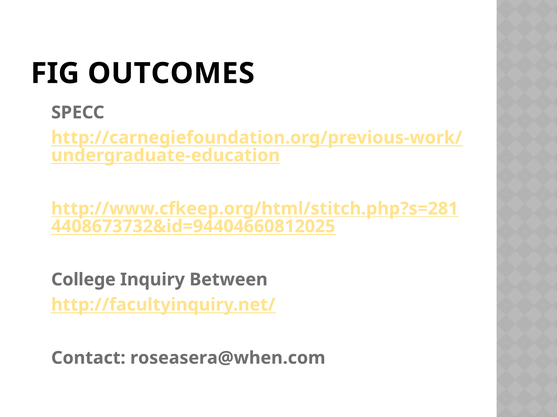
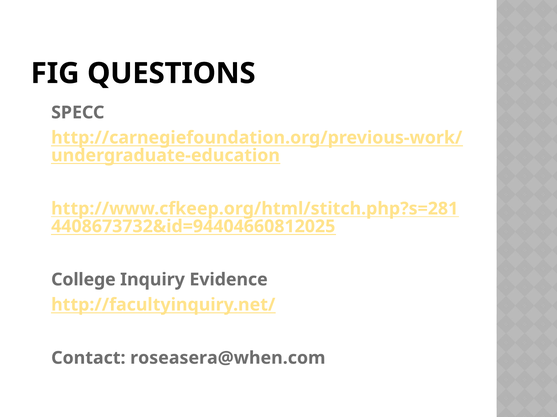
OUTCOMES: OUTCOMES -> QUESTIONS
Between: Between -> Evidence
